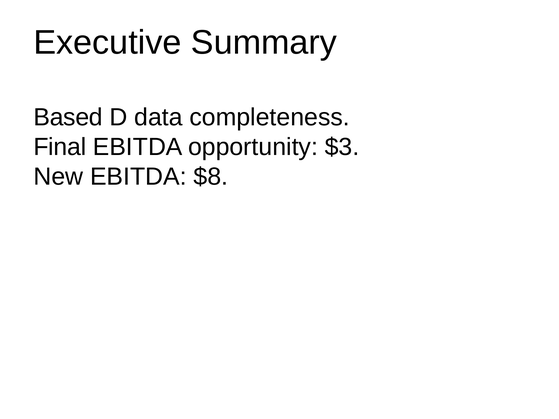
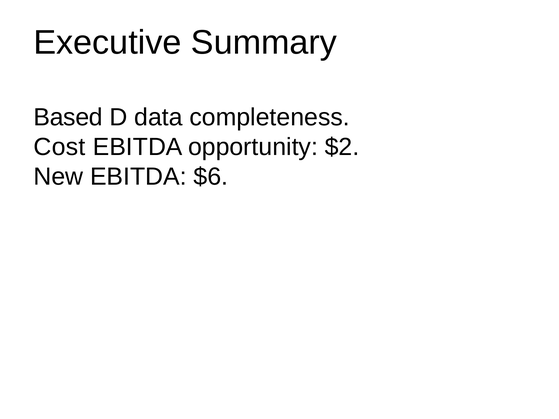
Final: Final -> Cost
$3: $3 -> $2
$8: $8 -> $6
